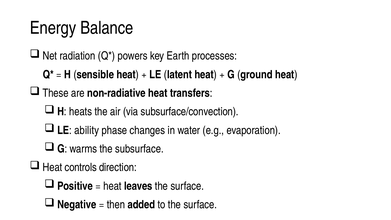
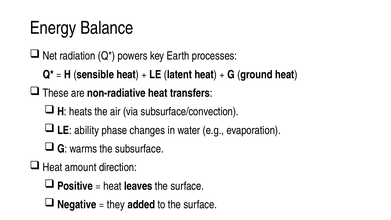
controls: controls -> amount
then: then -> they
